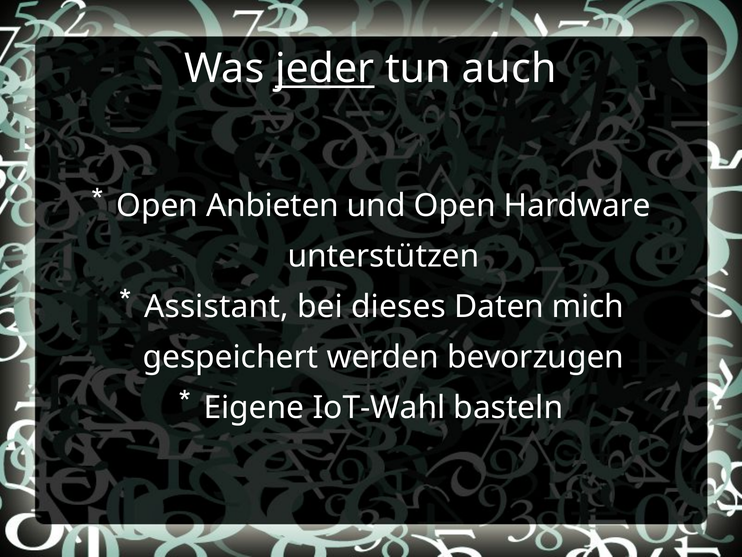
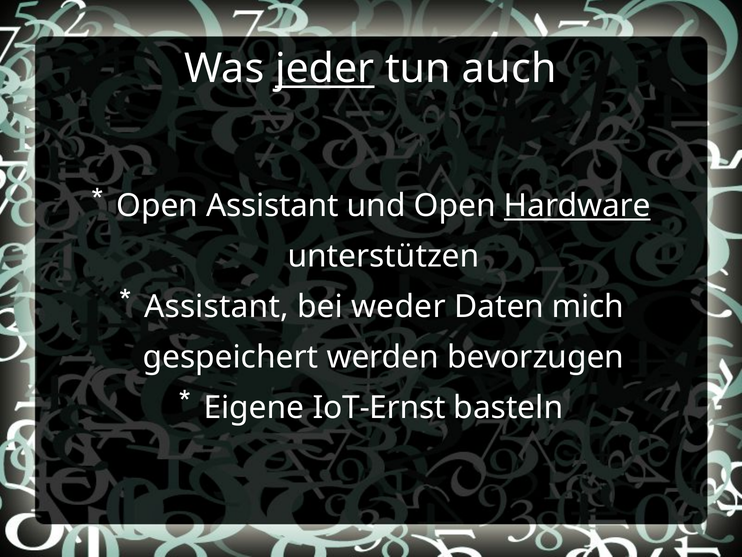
Open Anbieten: Anbieten -> Assistant
Hardware underline: none -> present
dieses: dieses -> weder
IoT-Wahl: IoT-Wahl -> IoT-Ernst
